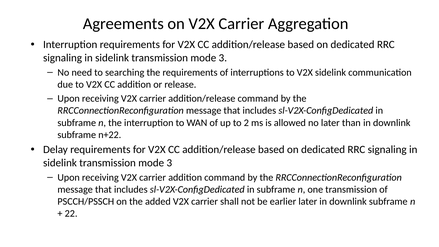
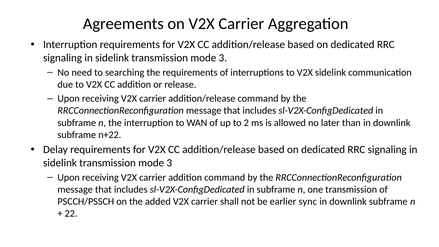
earlier later: later -> sync
